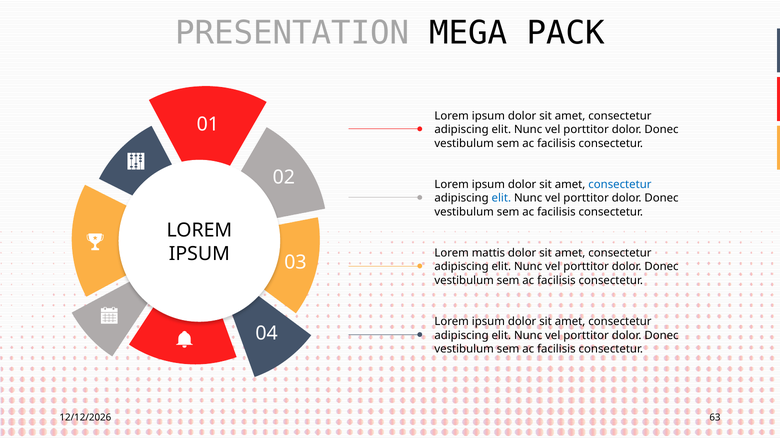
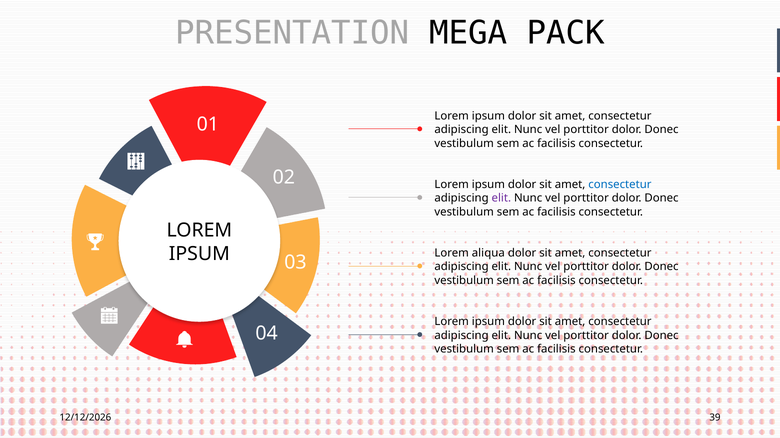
elit at (501, 199) colour: blue -> purple
mattis: mattis -> aliqua
63: 63 -> 39
